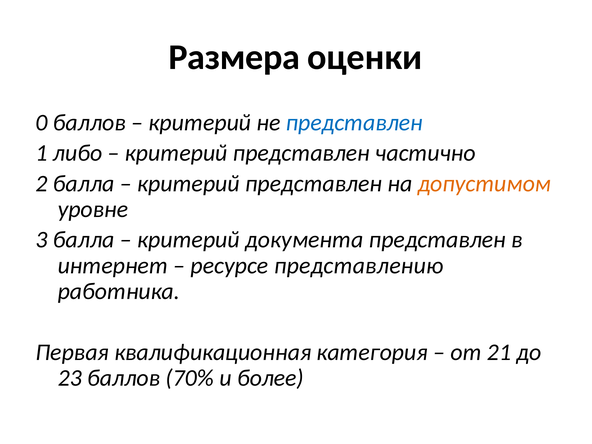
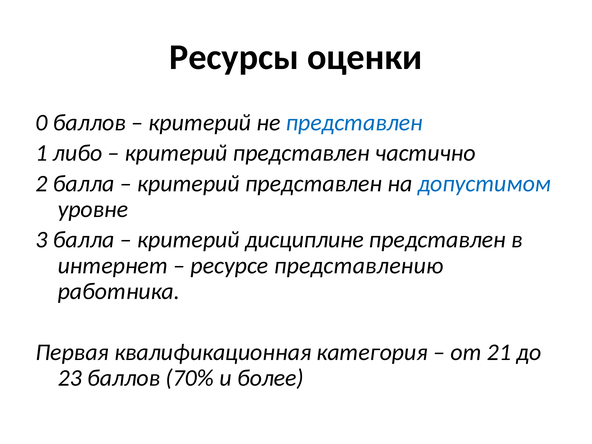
Размера: Размера -> Ресурсы
допустимом colour: orange -> blue
документа: документа -> дисциплине
